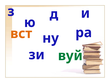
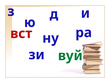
вст colour: orange -> red
